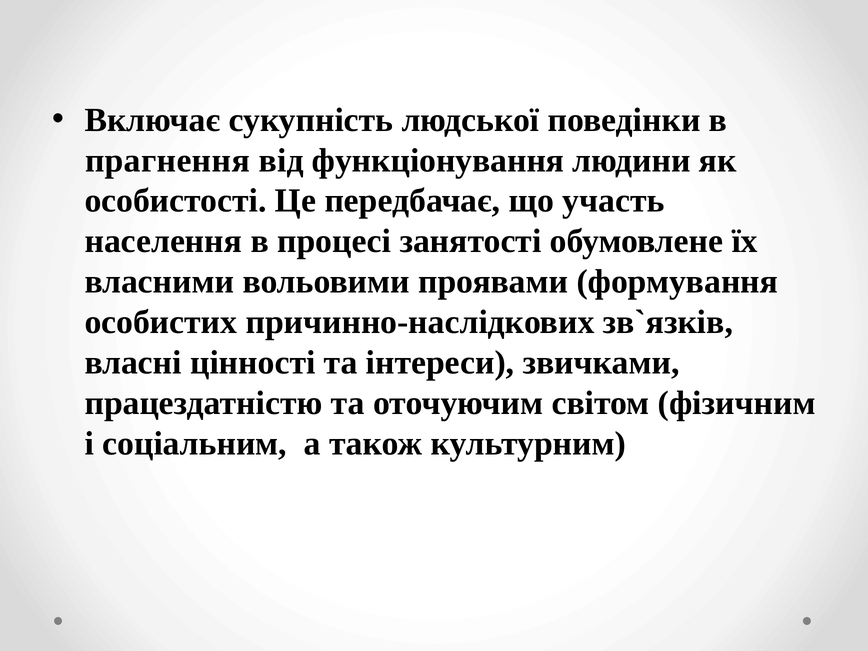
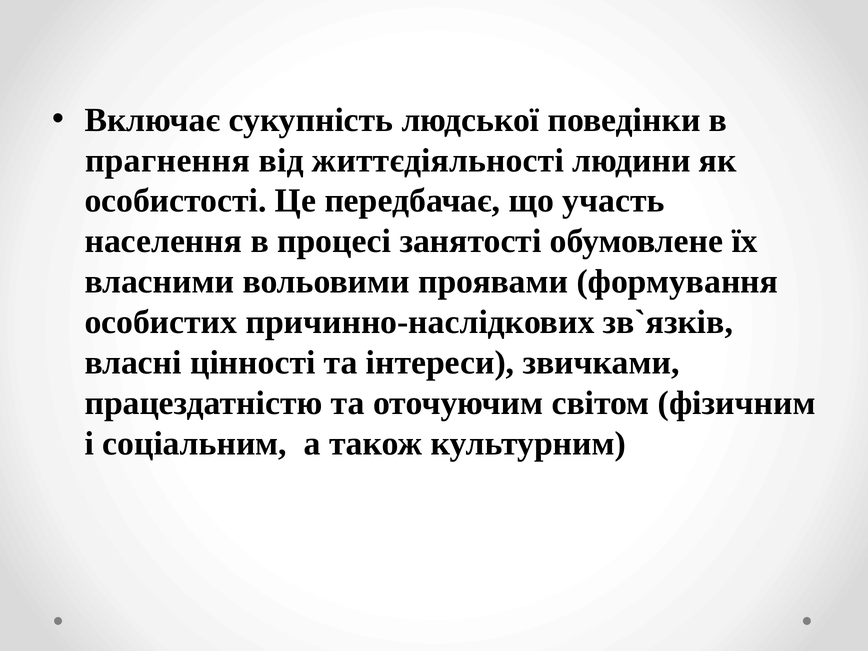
функціонування: функціонування -> життєдіяльності
